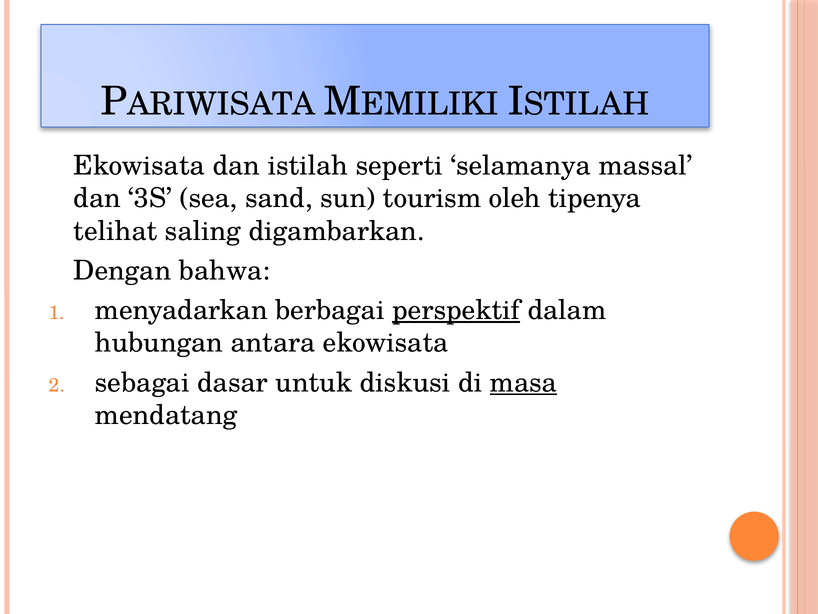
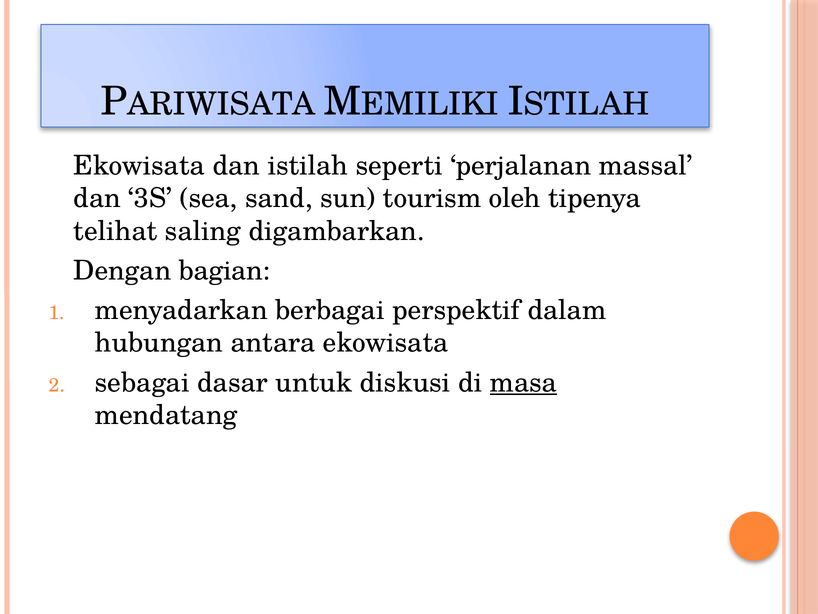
selamanya: selamanya -> perjalanan
bahwa: bahwa -> bagian
perspektif underline: present -> none
